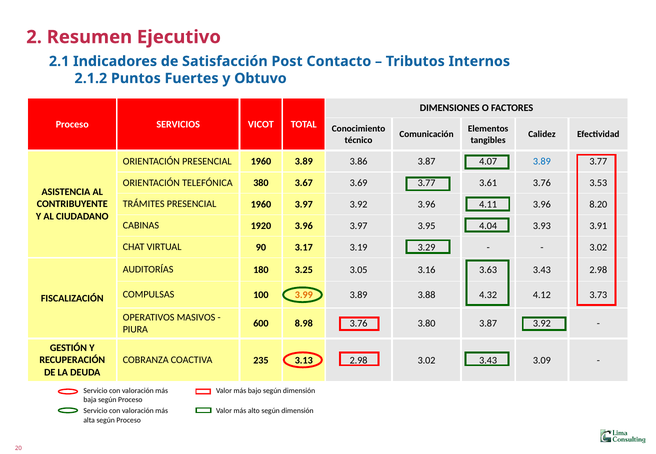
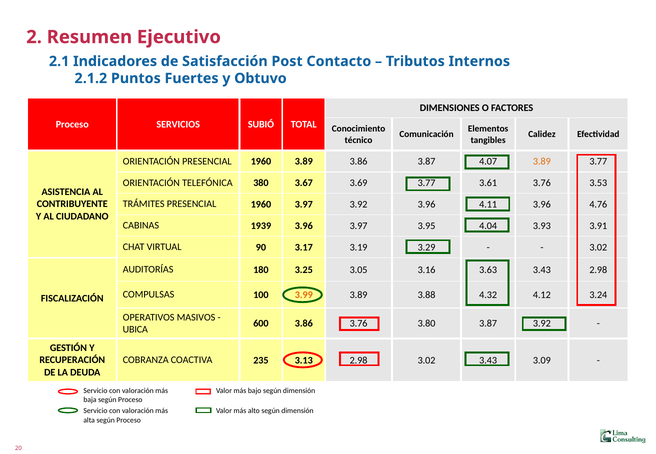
VICOT: VICOT -> SUBIÓ
3.89 at (542, 162) colour: blue -> orange
8.20: 8.20 -> 4.76
1920: 1920 -> 1939
3.73: 3.73 -> 3.24
600 8.98: 8.98 -> 3.86
PIURA: PIURA -> UBICA
